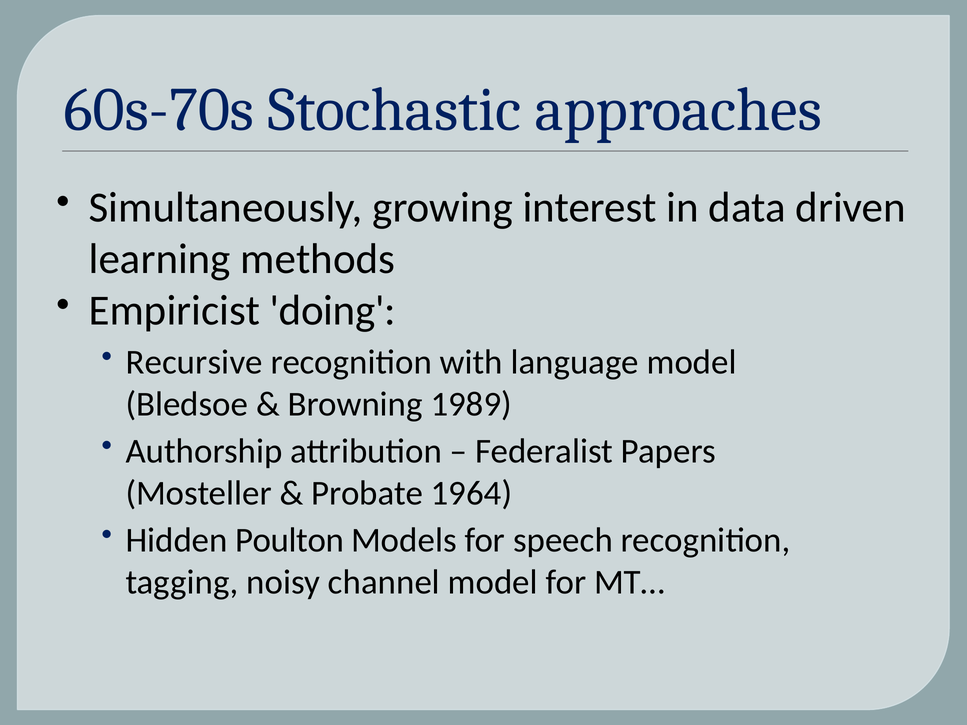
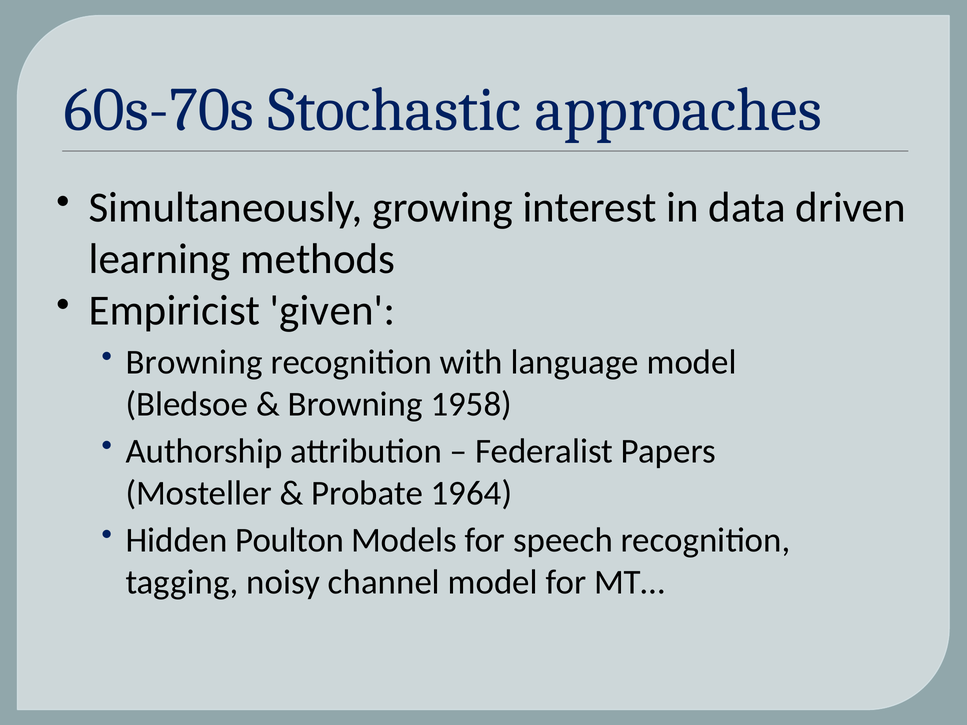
doing: doing -> given
Recursive at (194, 362): Recursive -> Browning
1989: 1989 -> 1958
